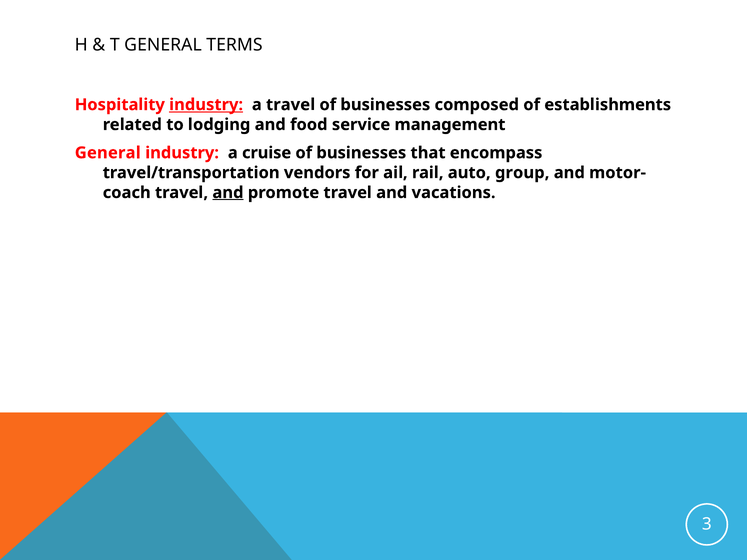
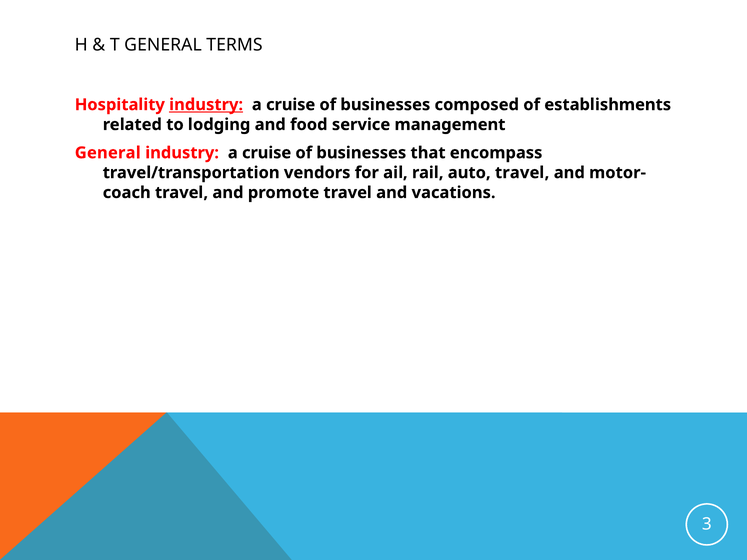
travel at (291, 105): travel -> cruise
auto group: group -> travel
and at (228, 193) underline: present -> none
